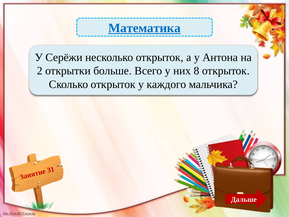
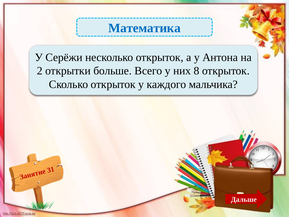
Математика underline: present -> none
